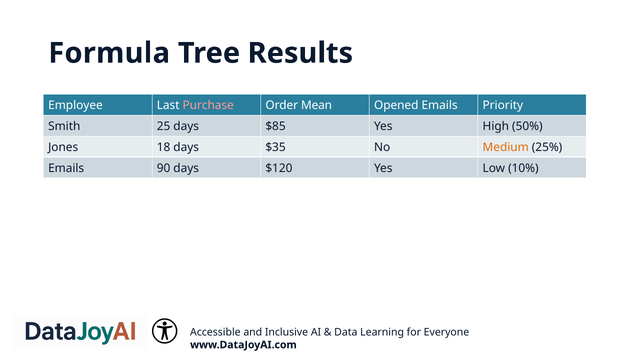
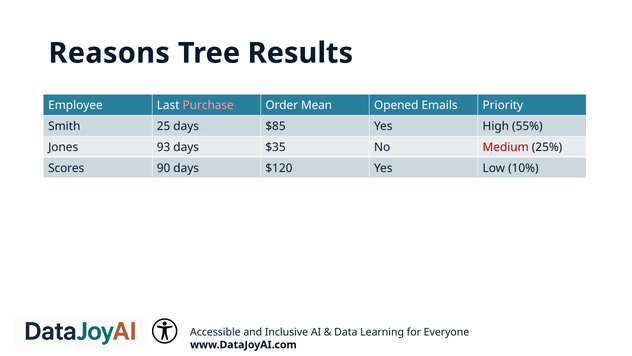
Formula: Formula -> Reasons
50%: 50% -> 55%
18: 18 -> 93
Medium colour: orange -> red
Emails at (66, 168): Emails -> Scores
